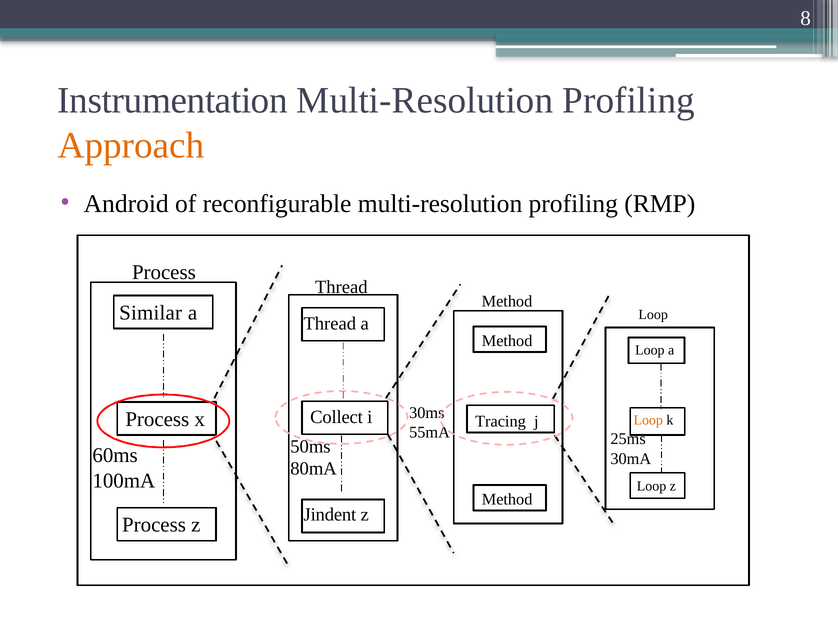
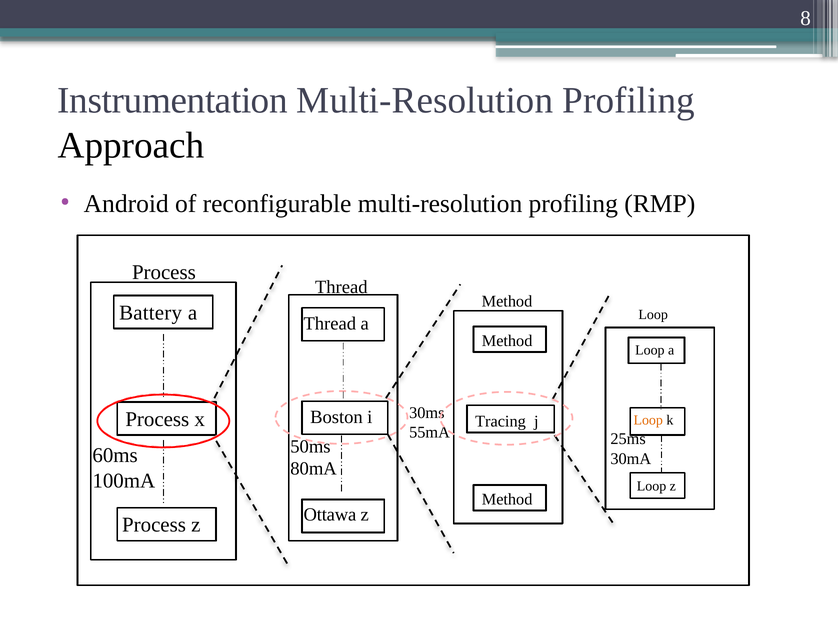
Approach colour: orange -> black
Similar: Similar -> Battery
Collect: Collect -> Boston
Jindent: Jindent -> Ottawa
